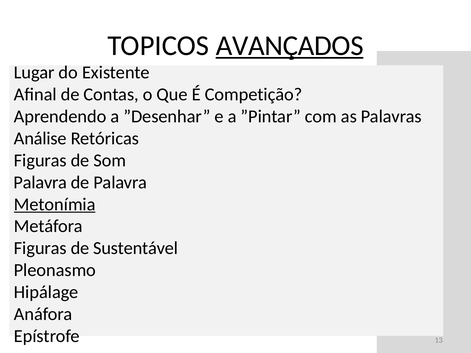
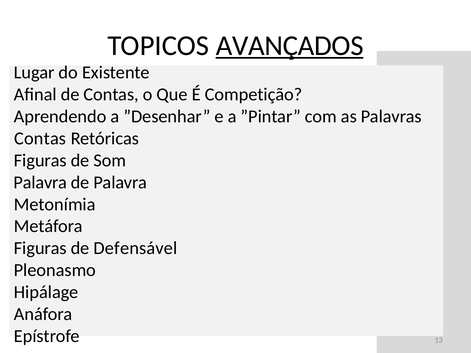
Análise at (40, 138): Análise -> Contas
Metonímia underline: present -> none
Sustentável: Sustentável -> Defensável
